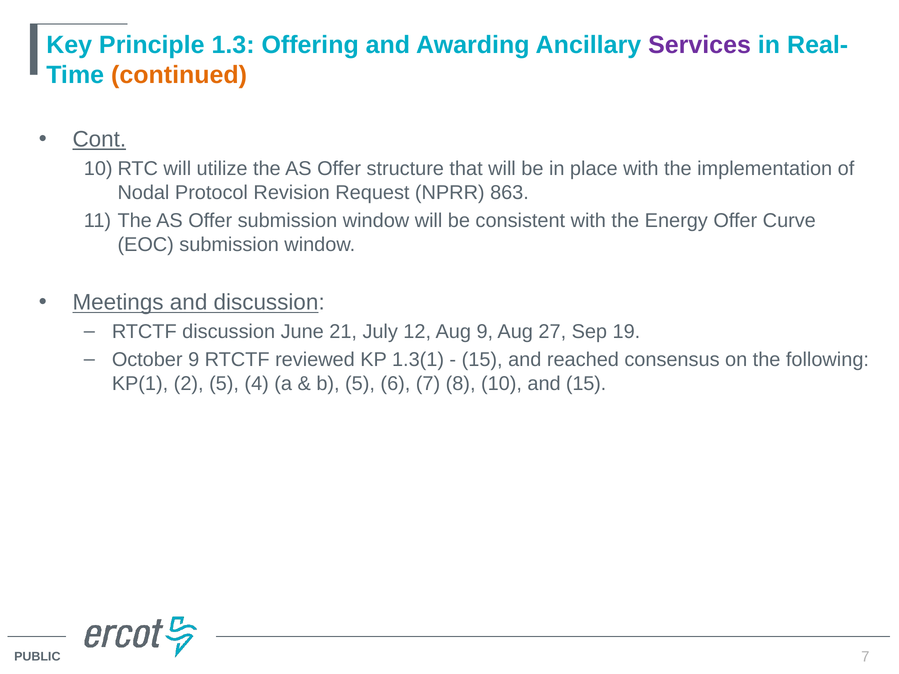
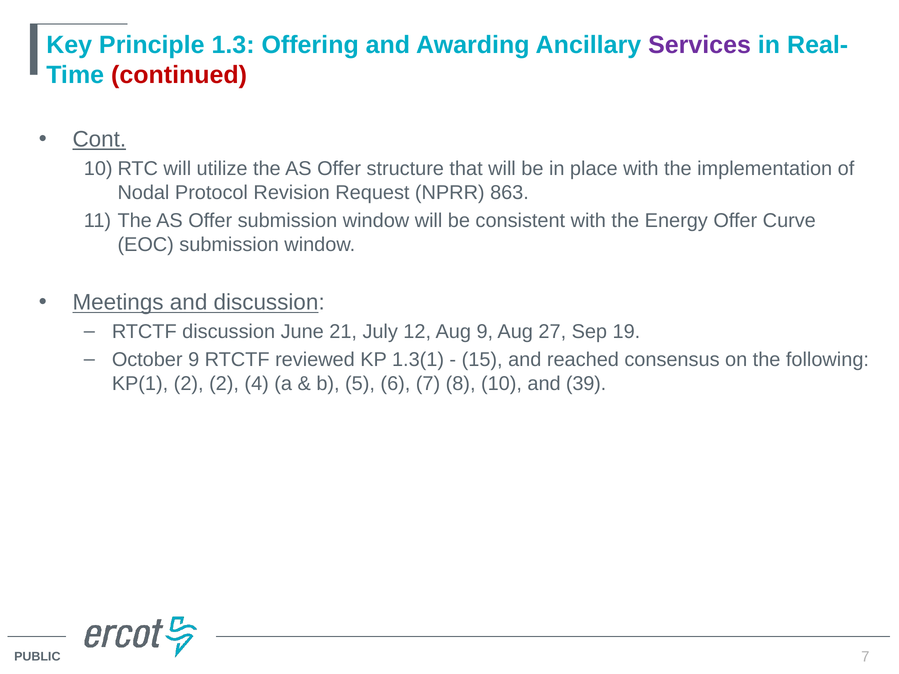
continued colour: orange -> red
2 5: 5 -> 2
and 15: 15 -> 39
